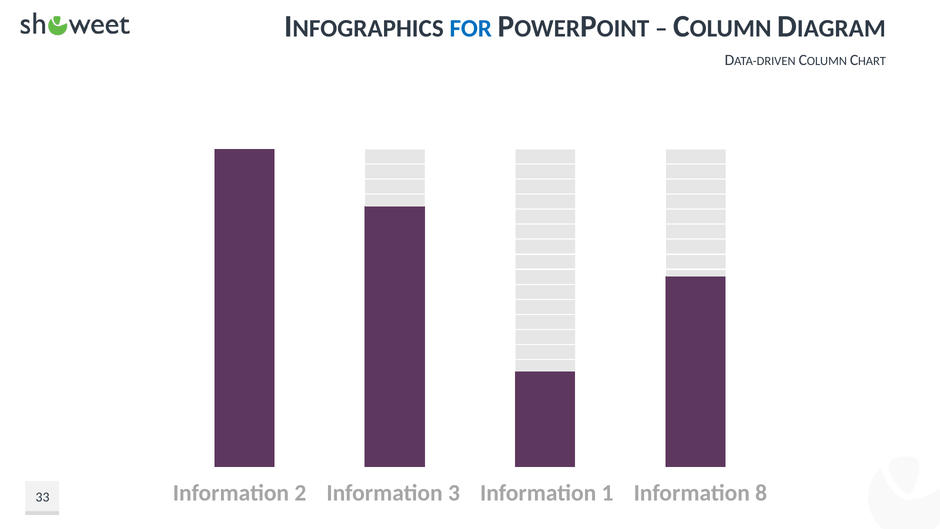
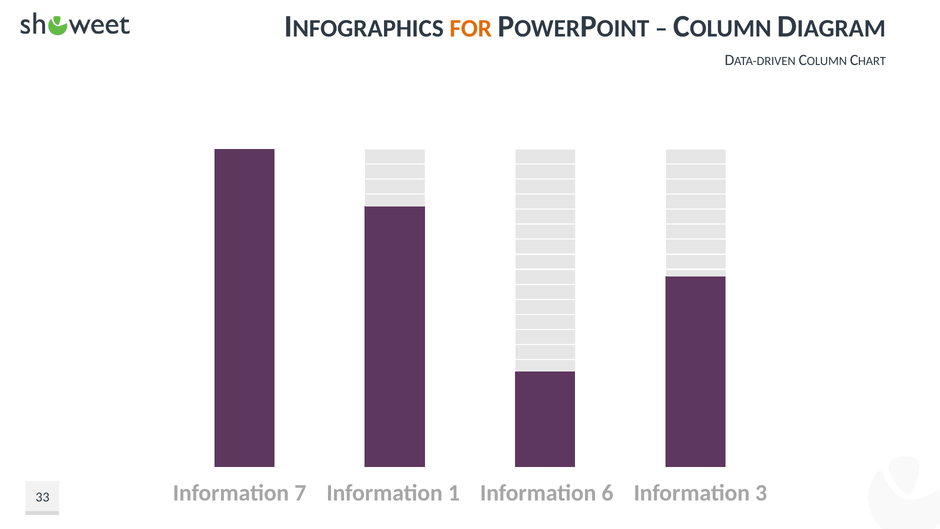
FOR colour: blue -> orange
2: 2 -> 7
3: 3 -> 1
1: 1 -> 6
8: 8 -> 3
